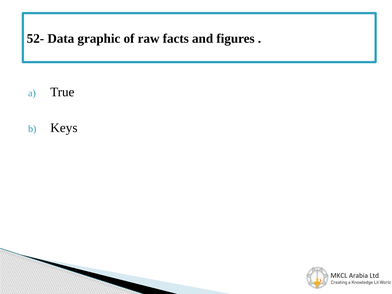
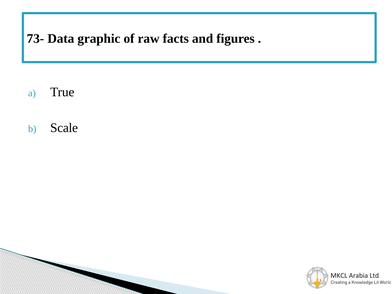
52-: 52- -> 73-
Keys: Keys -> Scale
